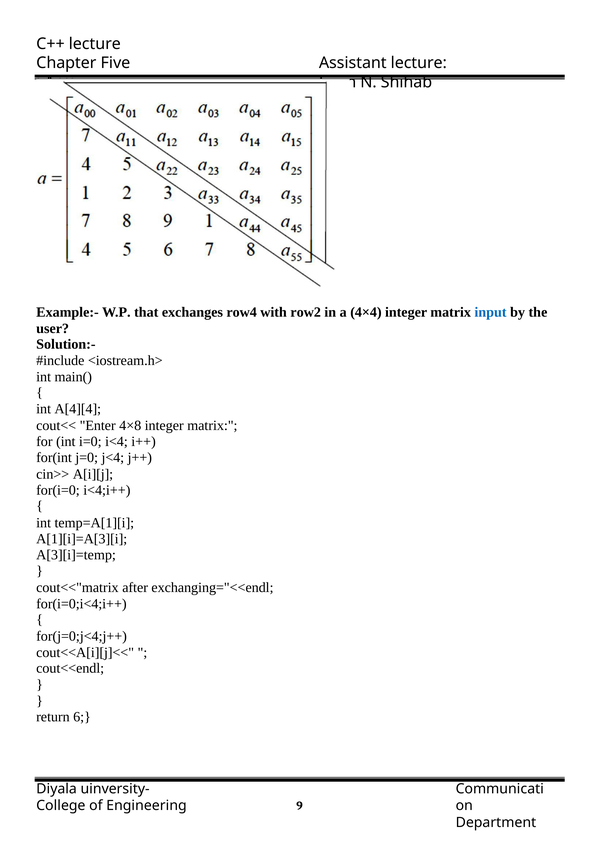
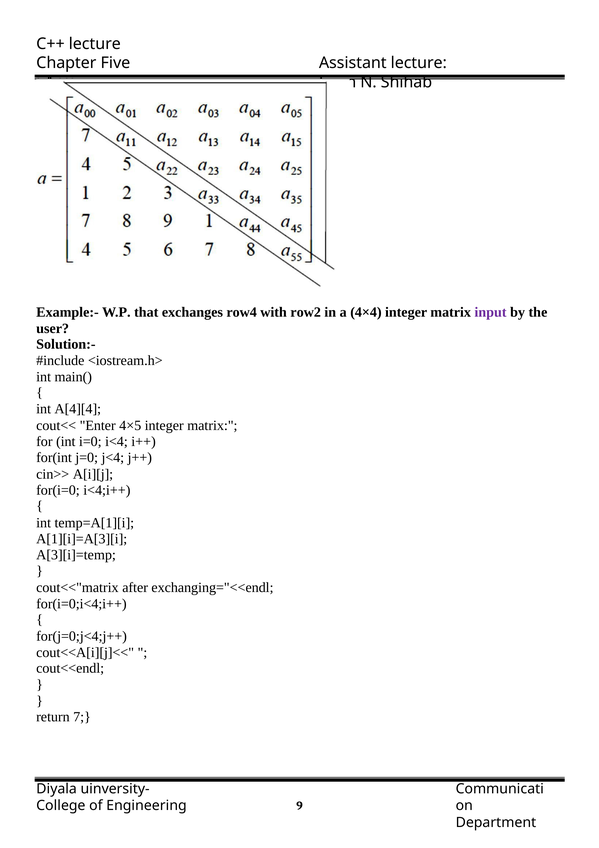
input colour: blue -> purple
4×8: 4×8 -> 4×5
6: 6 -> 7
